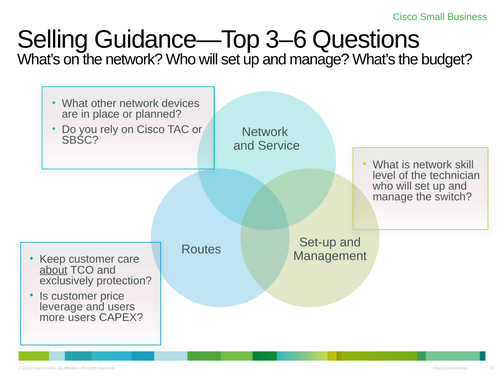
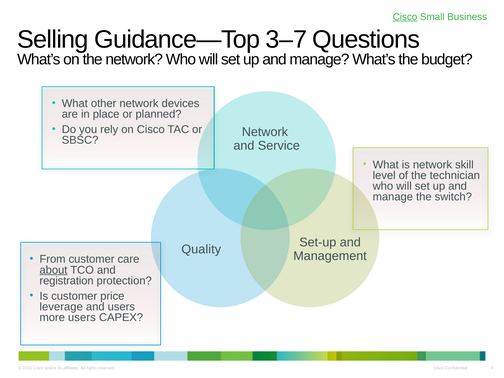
Cisco at (405, 17) underline: none -> present
3–6: 3–6 -> 3–7
Routes: Routes -> Quality
Keep: Keep -> From
exclusively: exclusively -> registration
